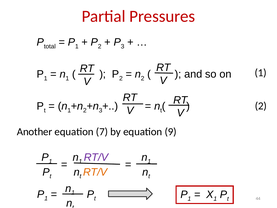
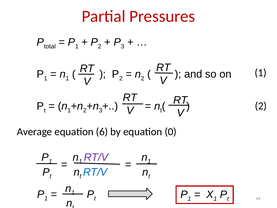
Another: Another -> Average
7: 7 -> 6
9: 9 -> 0
RT/V at (95, 172) colour: orange -> blue
